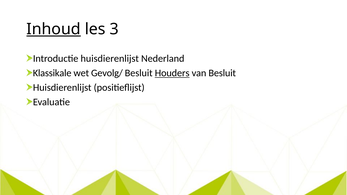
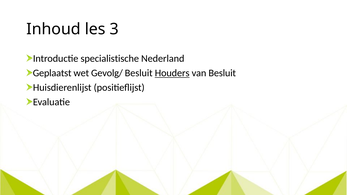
Inhoud underline: present -> none
Introductie huisdierenlijst: huisdierenlijst -> specialistische
Klassikale: Klassikale -> Geplaatst
